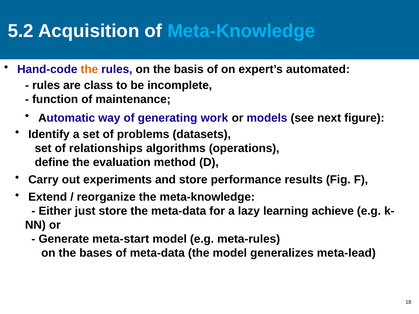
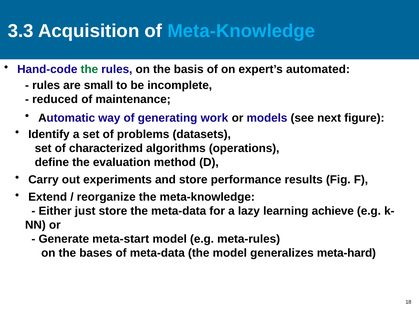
5.2: 5.2 -> 3.3
the at (89, 69) colour: orange -> green
class: class -> small
function: function -> reduced
relationships: relationships -> characterized
meta-lead: meta-lead -> meta-hard
